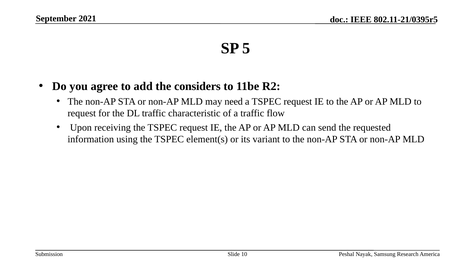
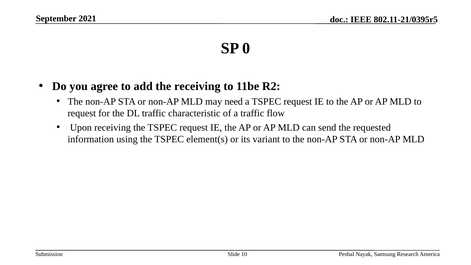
5: 5 -> 0
the considers: considers -> receiving
